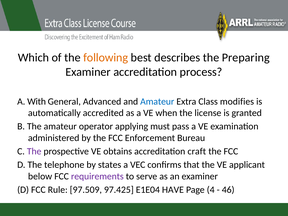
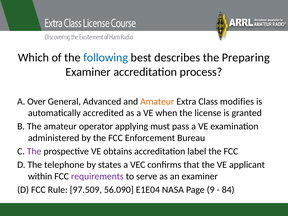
following colour: orange -> blue
With: With -> Over
Amateur at (157, 101) colour: blue -> orange
craft: craft -> label
below: below -> within
97.425: 97.425 -> 56.090
HAVE: HAVE -> NASA
4: 4 -> 9
46: 46 -> 84
